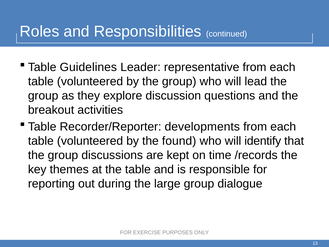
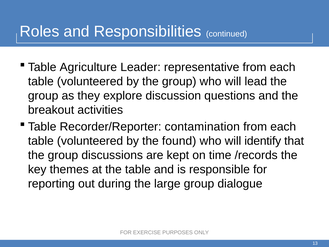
Guidelines: Guidelines -> Agriculture
developments: developments -> contamination
